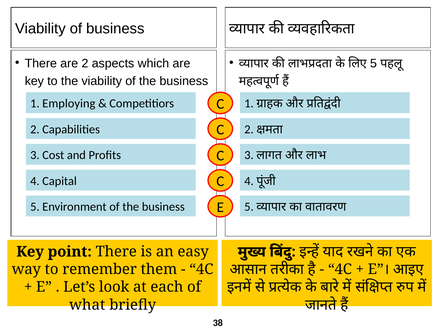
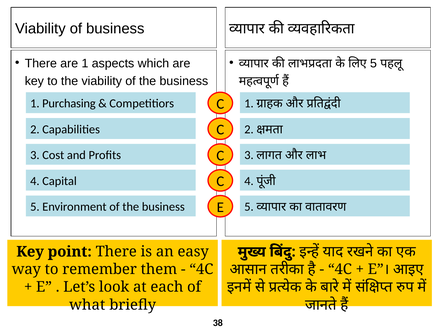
are 2: 2 -> 1
Employing: Employing -> Purchasing
